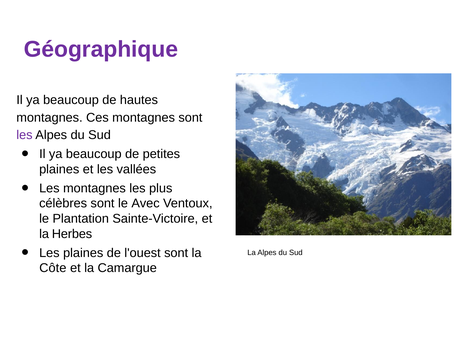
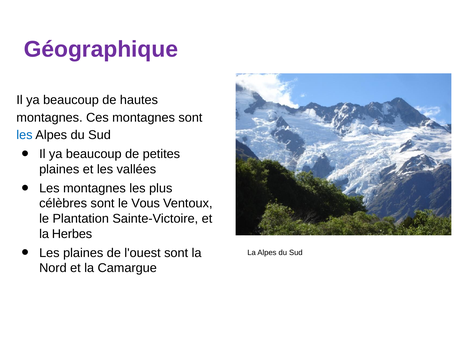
les at (24, 135) colour: purple -> blue
Avec: Avec -> Vous
Côte: Côte -> Nord
